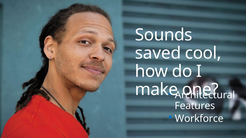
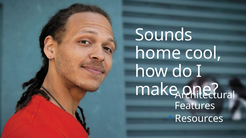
saved: saved -> home
Workforce: Workforce -> Resources
